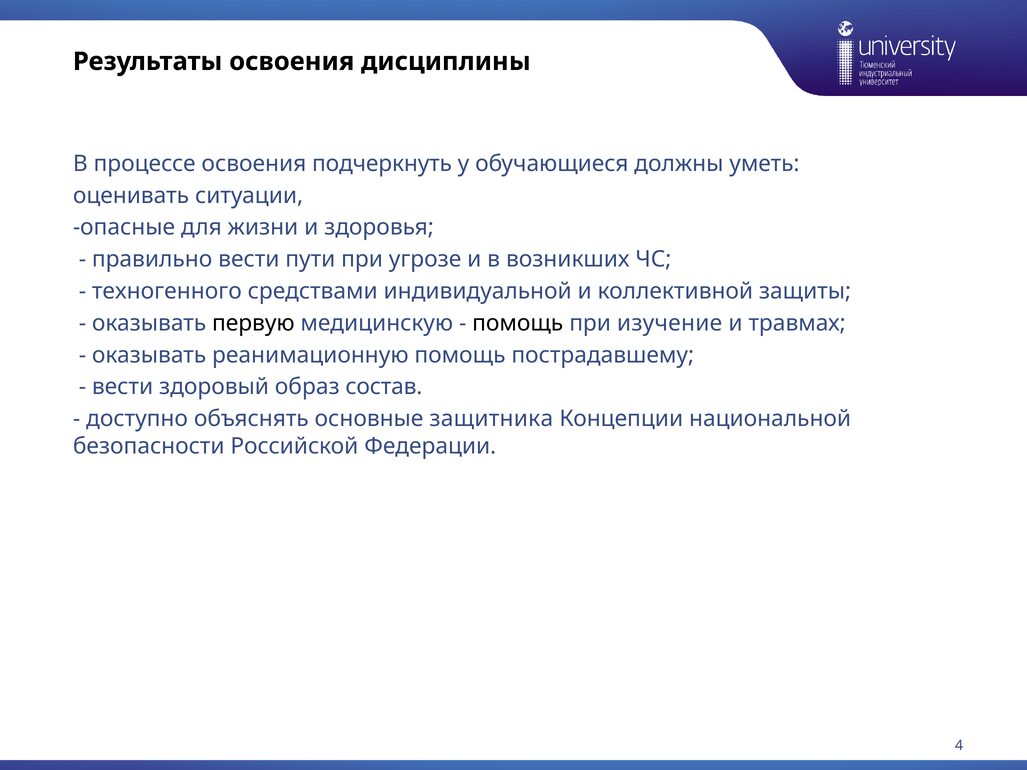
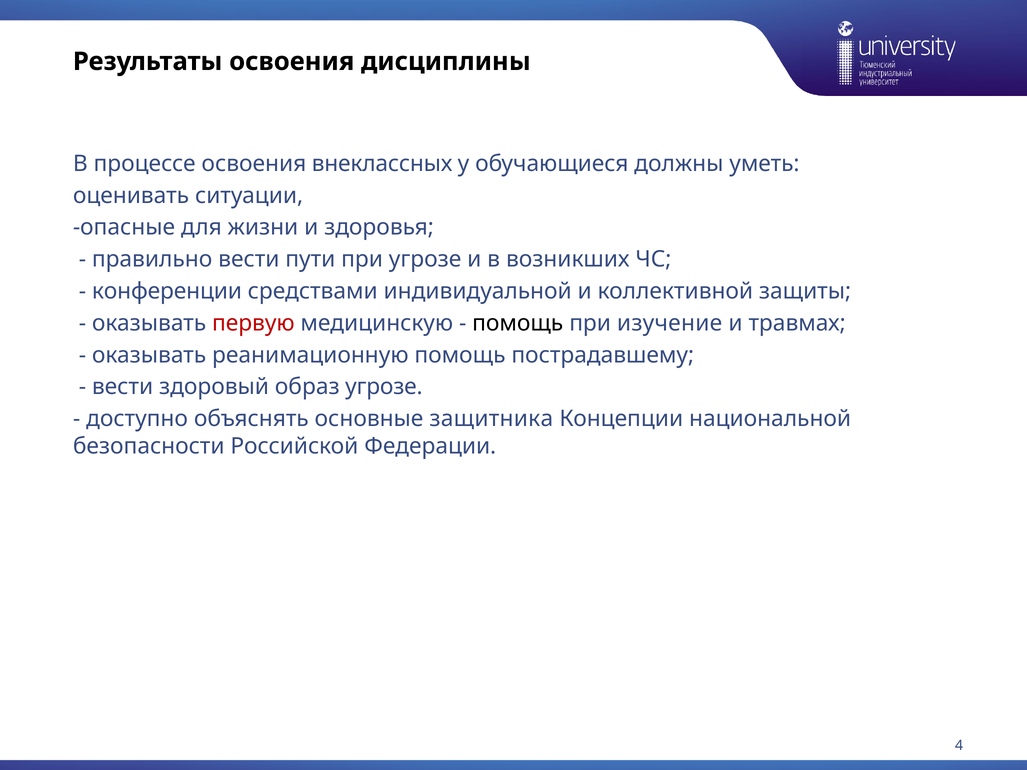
подчеркнуть: подчеркнуть -> внеклассных
техногенного: техногенного -> конференции
первую colour: black -> red
образ состав: состав -> угрозе
